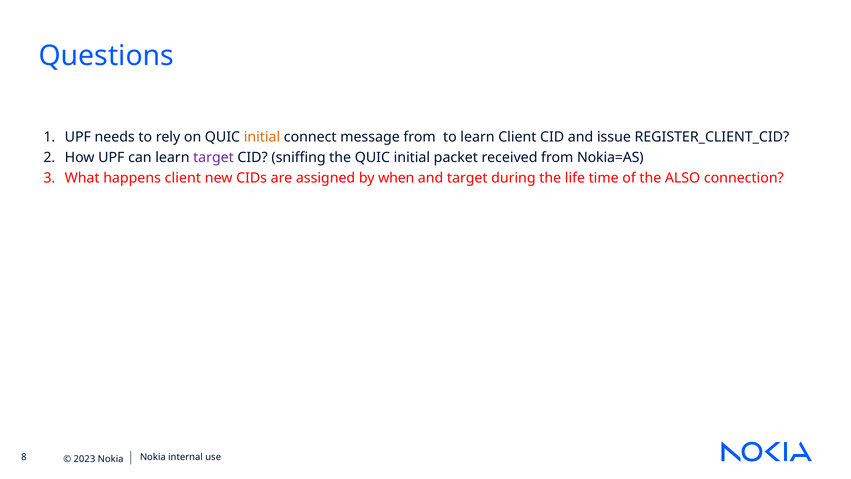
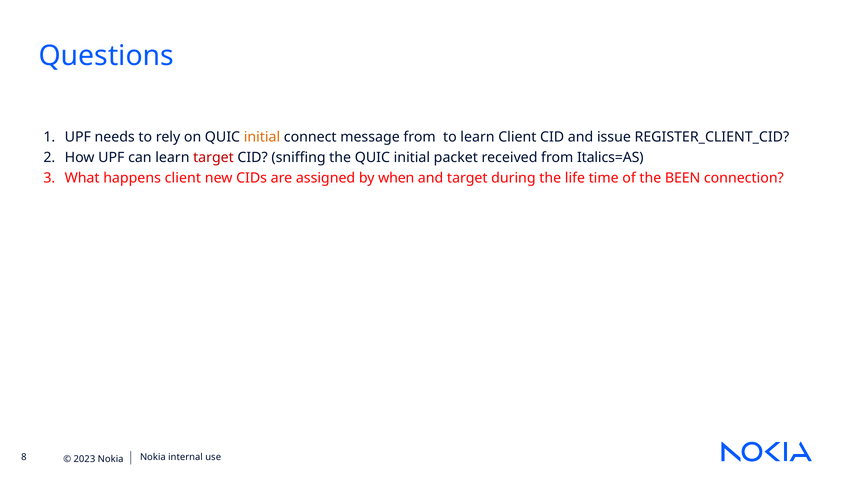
target at (213, 157) colour: purple -> red
Nokia=AS: Nokia=AS -> Italics=AS
ALSO: ALSO -> BEEN
